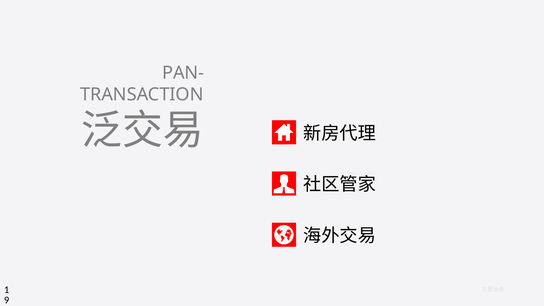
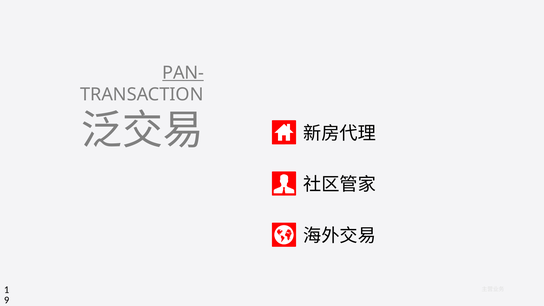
PAN- underline: none -> present
